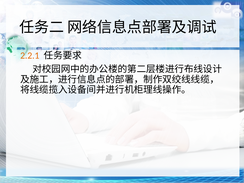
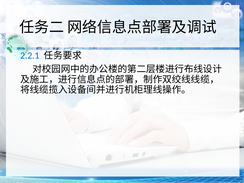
2.2.1 colour: orange -> blue
